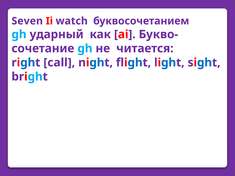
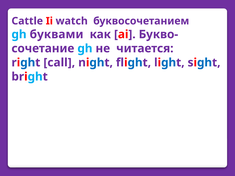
Seven: Seven -> Cattle
ударный: ударный -> буквами
